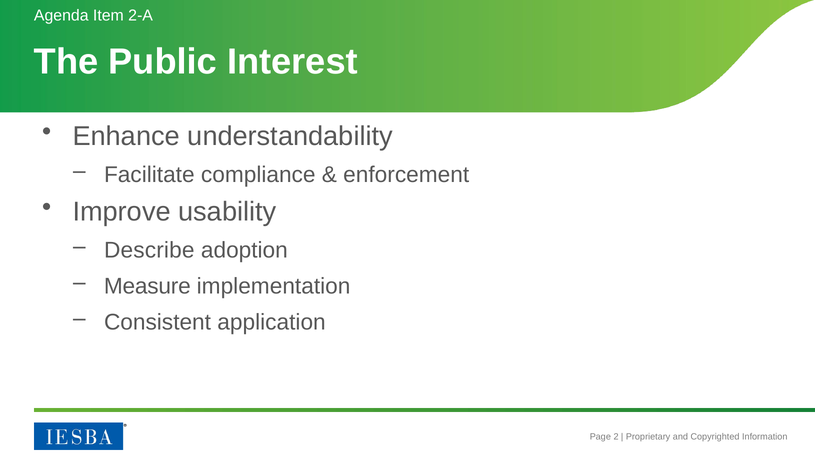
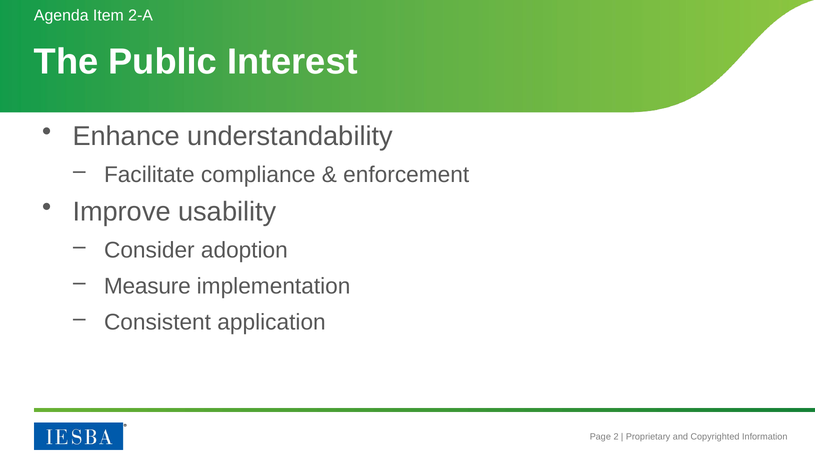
Describe: Describe -> Consider
